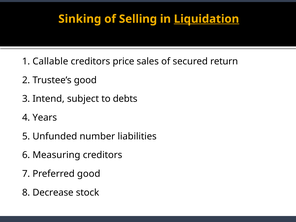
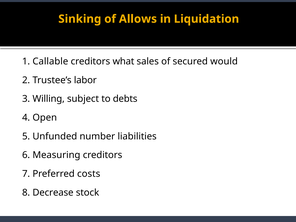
Selling: Selling -> Allows
Liquidation underline: present -> none
price: price -> what
return: return -> would
Trustee’s good: good -> labor
Intend: Intend -> Willing
Years: Years -> Open
Preferred good: good -> costs
